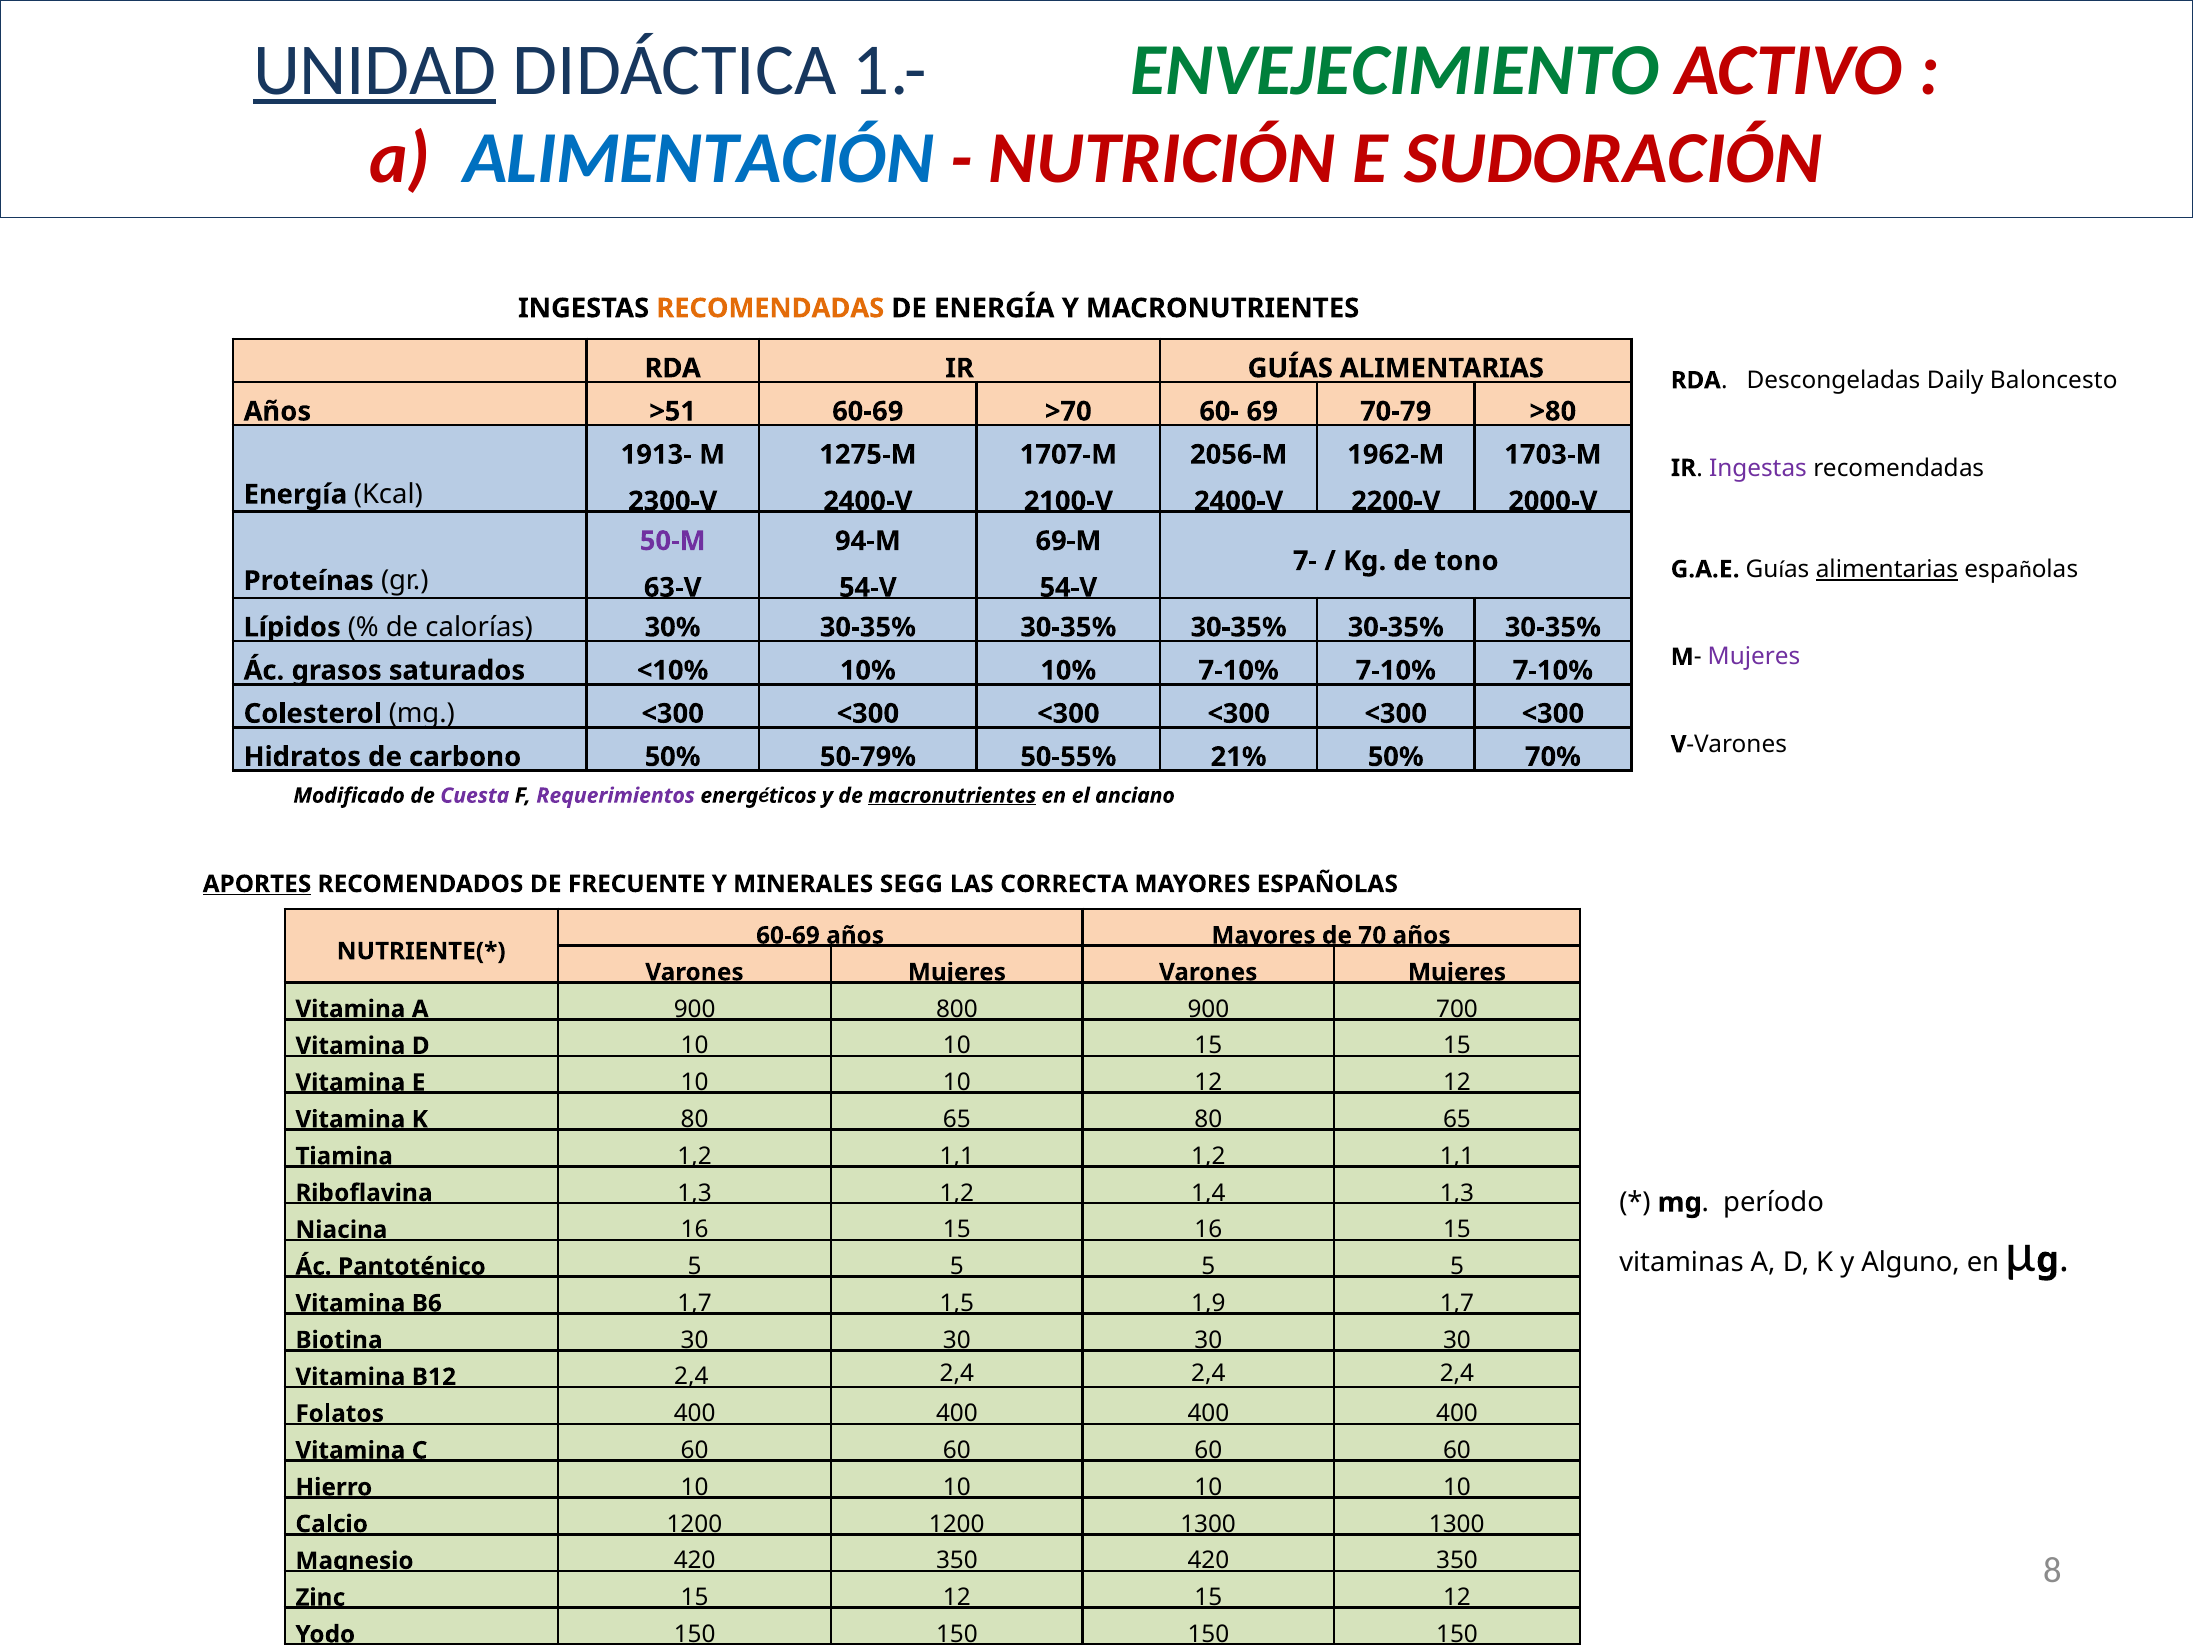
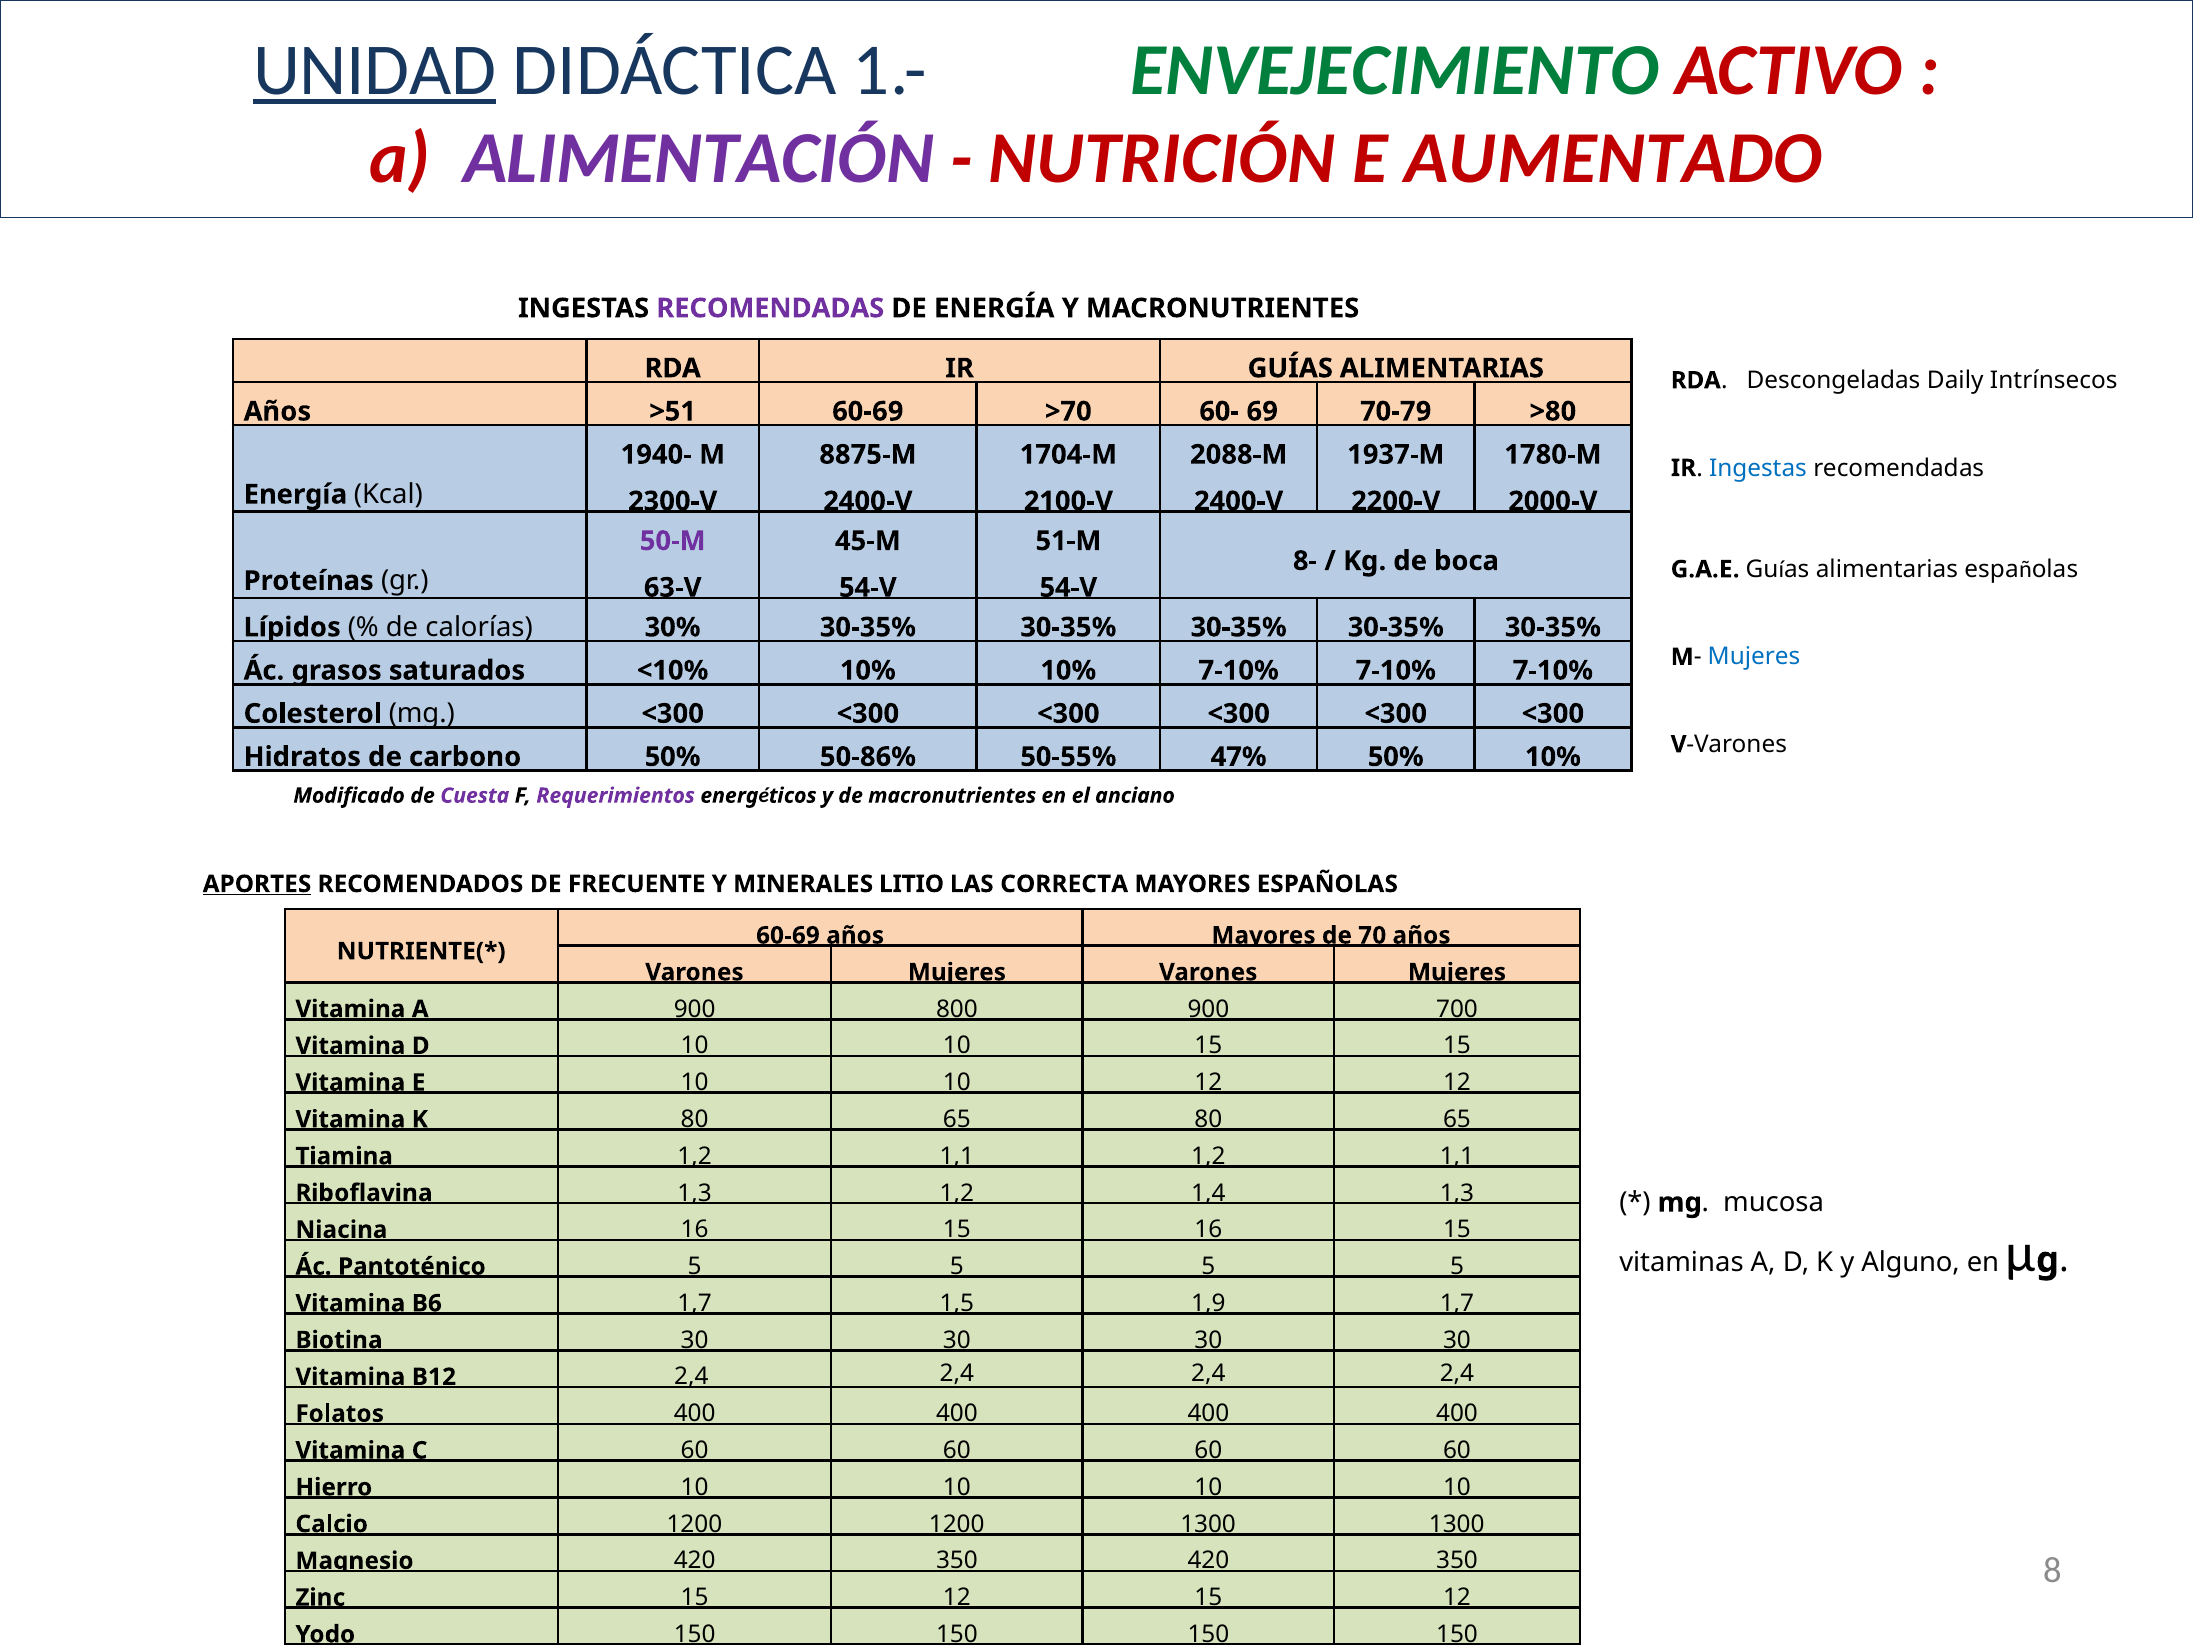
ALIMENTACIÓN colour: blue -> purple
SUDORACIÓN: SUDORACIÓN -> AUMENTADO
RECOMENDADAS at (770, 308) colour: orange -> purple
Baloncesto: Baloncesto -> Intrínsecos
1913-: 1913- -> 1940-
1275-M: 1275-M -> 8875-M
1707-M: 1707-M -> 1704-M
2056-M: 2056-M -> 2088-M
1962-M: 1962-M -> 1937-M
1703-M: 1703-M -> 1780-M
Ingestas at (1758, 468) colour: purple -> blue
94-M: 94-M -> 45-M
69-M: 69-M -> 51-M
7-: 7- -> 8-
tono: tono -> boca
alimentarias at (1887, 569) underline: present -> none
Mujeres at (1754, 657) colour: purple -> blue
50-79%: 50-79% -> 50-86%
21%: 21% -> 47%
50% 70%: 70% -> 10%
macronutrientes at (952, 796) underline: present -> none
SEGG: SEGG -> LITIO
período: período -> mucosa
